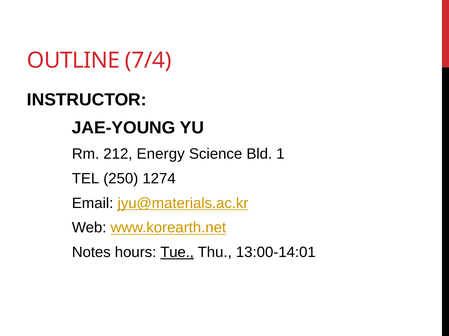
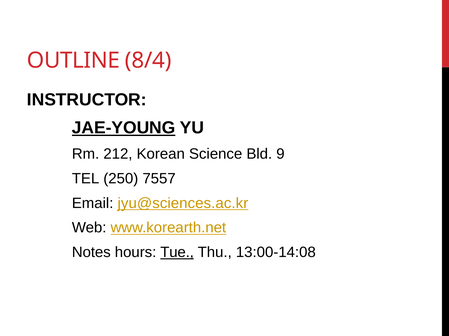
7/4: 7/4 -> 8/4
JAE-YOUNG underline: none -> present
Energy: Energy -> Korean
1: 1 -> 9
1274: 1274 -> 7557
jyu@materials.ac.kr: jyu@materials.ac.kr -> jyu@sciences.ac.kr
13:00-14:01: 13:00-14:01 -> 13:00-14:08
